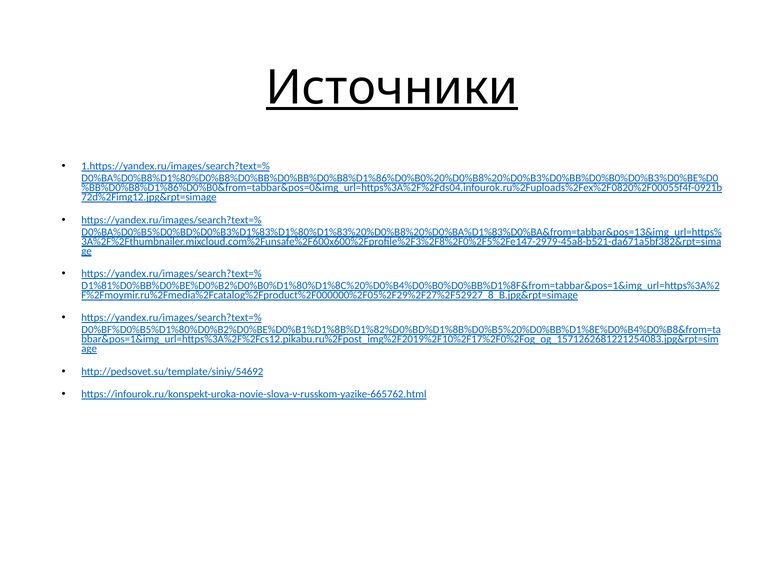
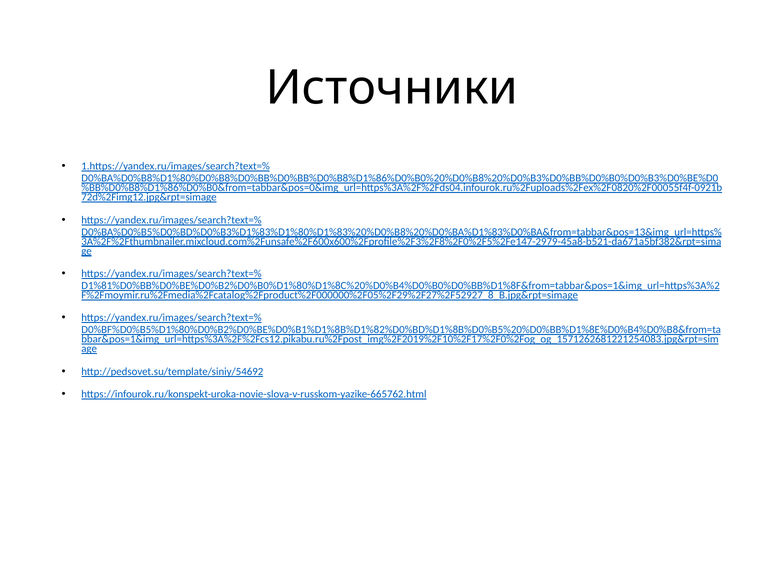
Источники underline: present -> none
